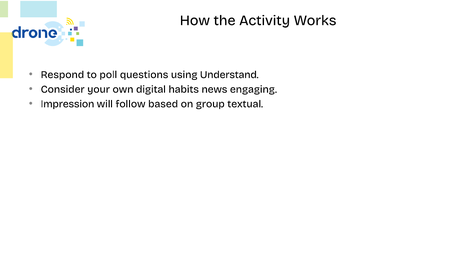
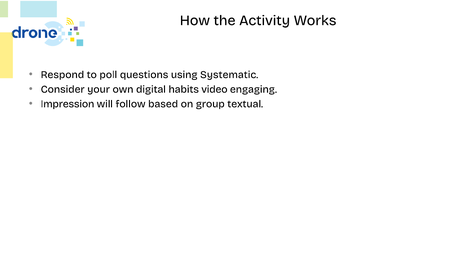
Understand: Understand -> Systematic
news: news -> video
